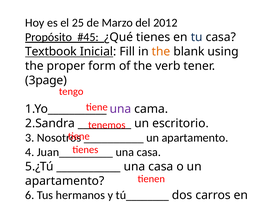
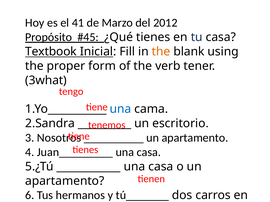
25: 25 -> 41
3page: 3page -> 3what
una at (121, 109) colour: purple -> blue
